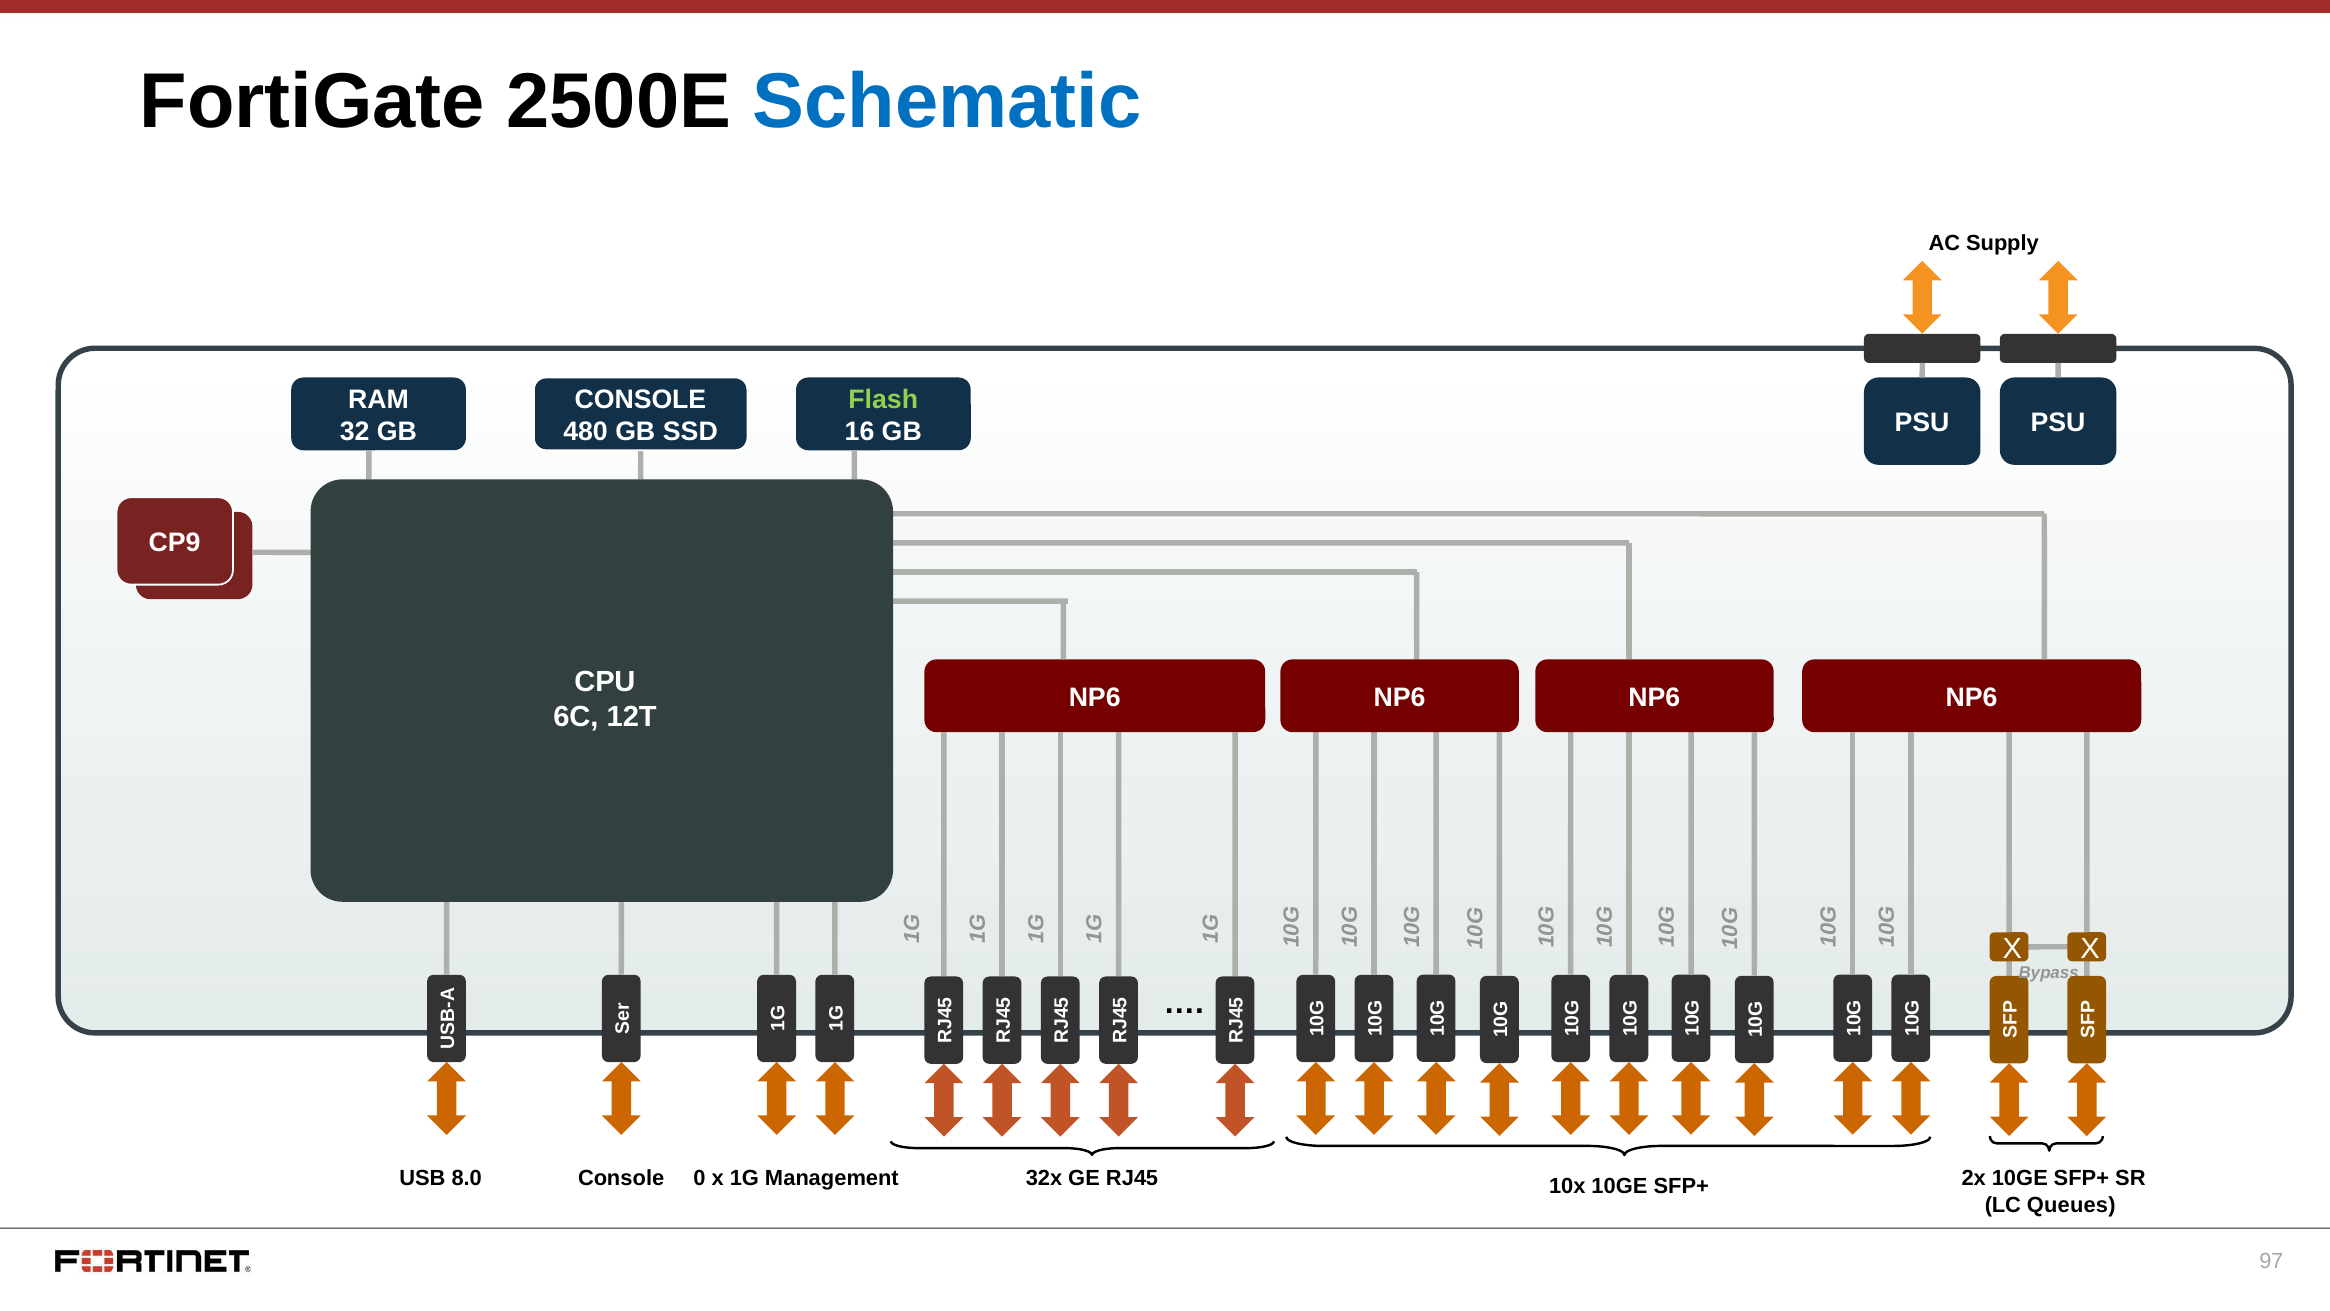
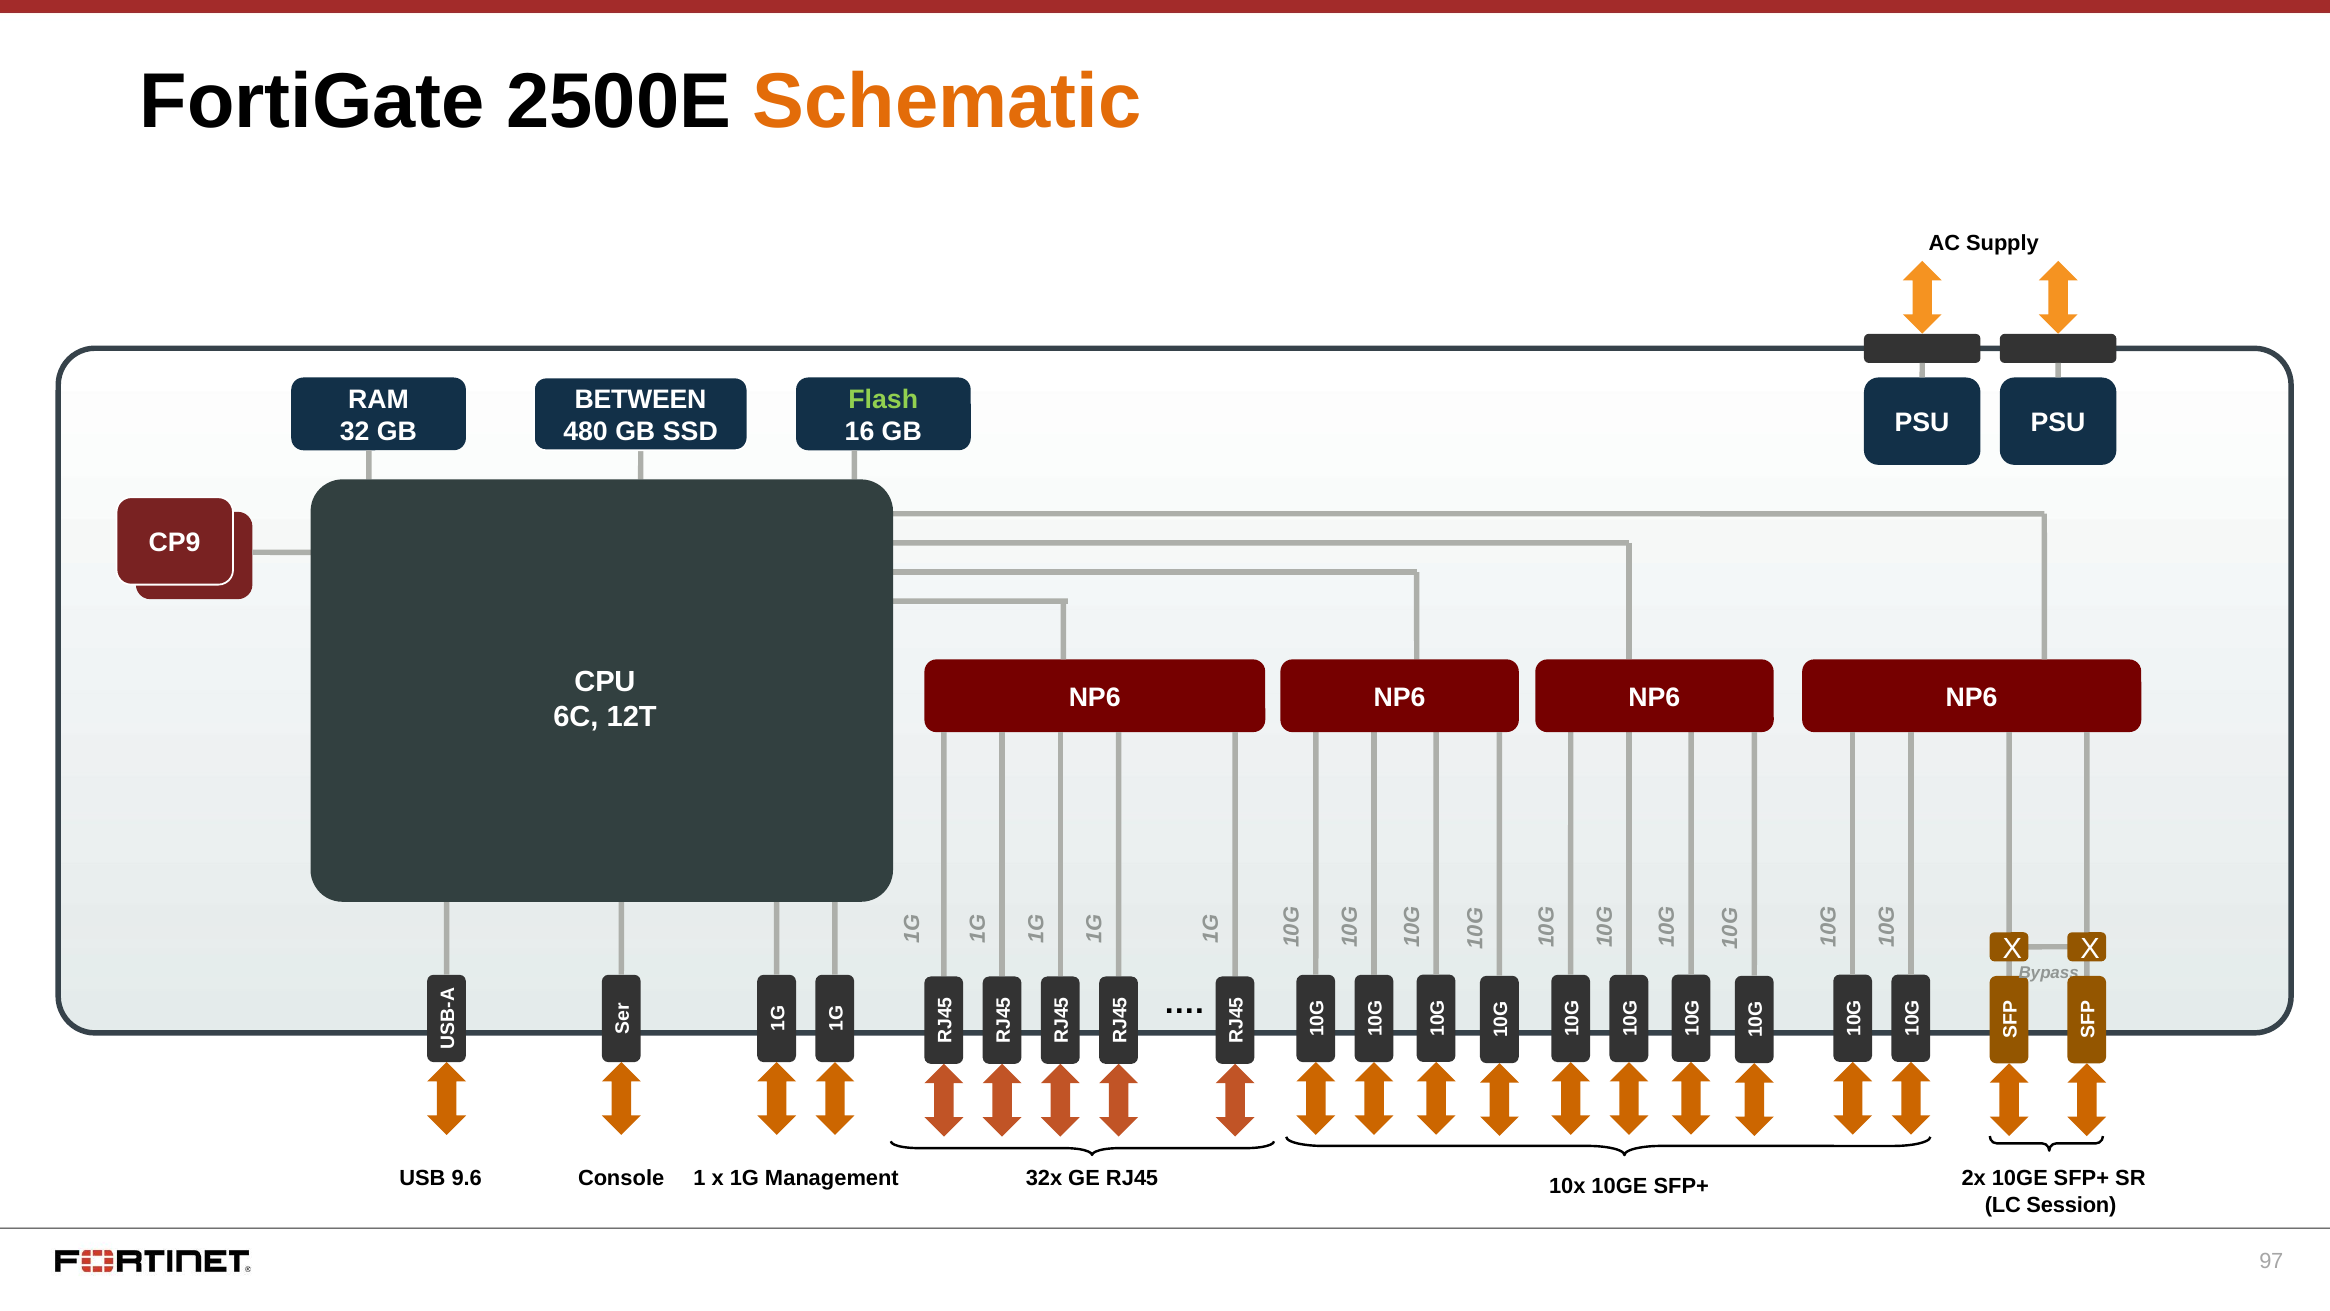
Schematic colour: blue -> orange
CONSOLE at (640, 400): CONSOLE -> BETWEEN
8.0: 8.0 -> 9.6
Console 0: 0 -> 1
Queues: Queues -> Session
